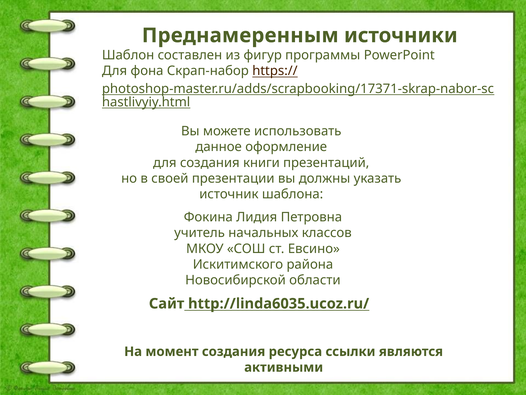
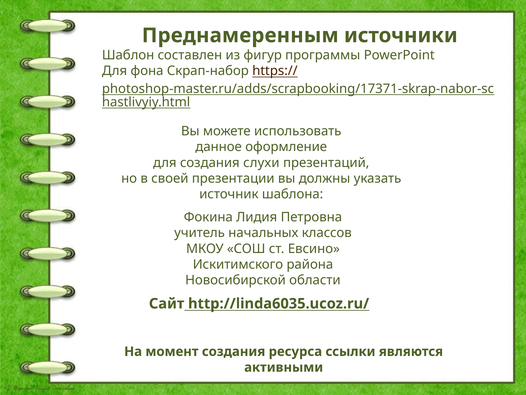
книги: книги -> слухи
